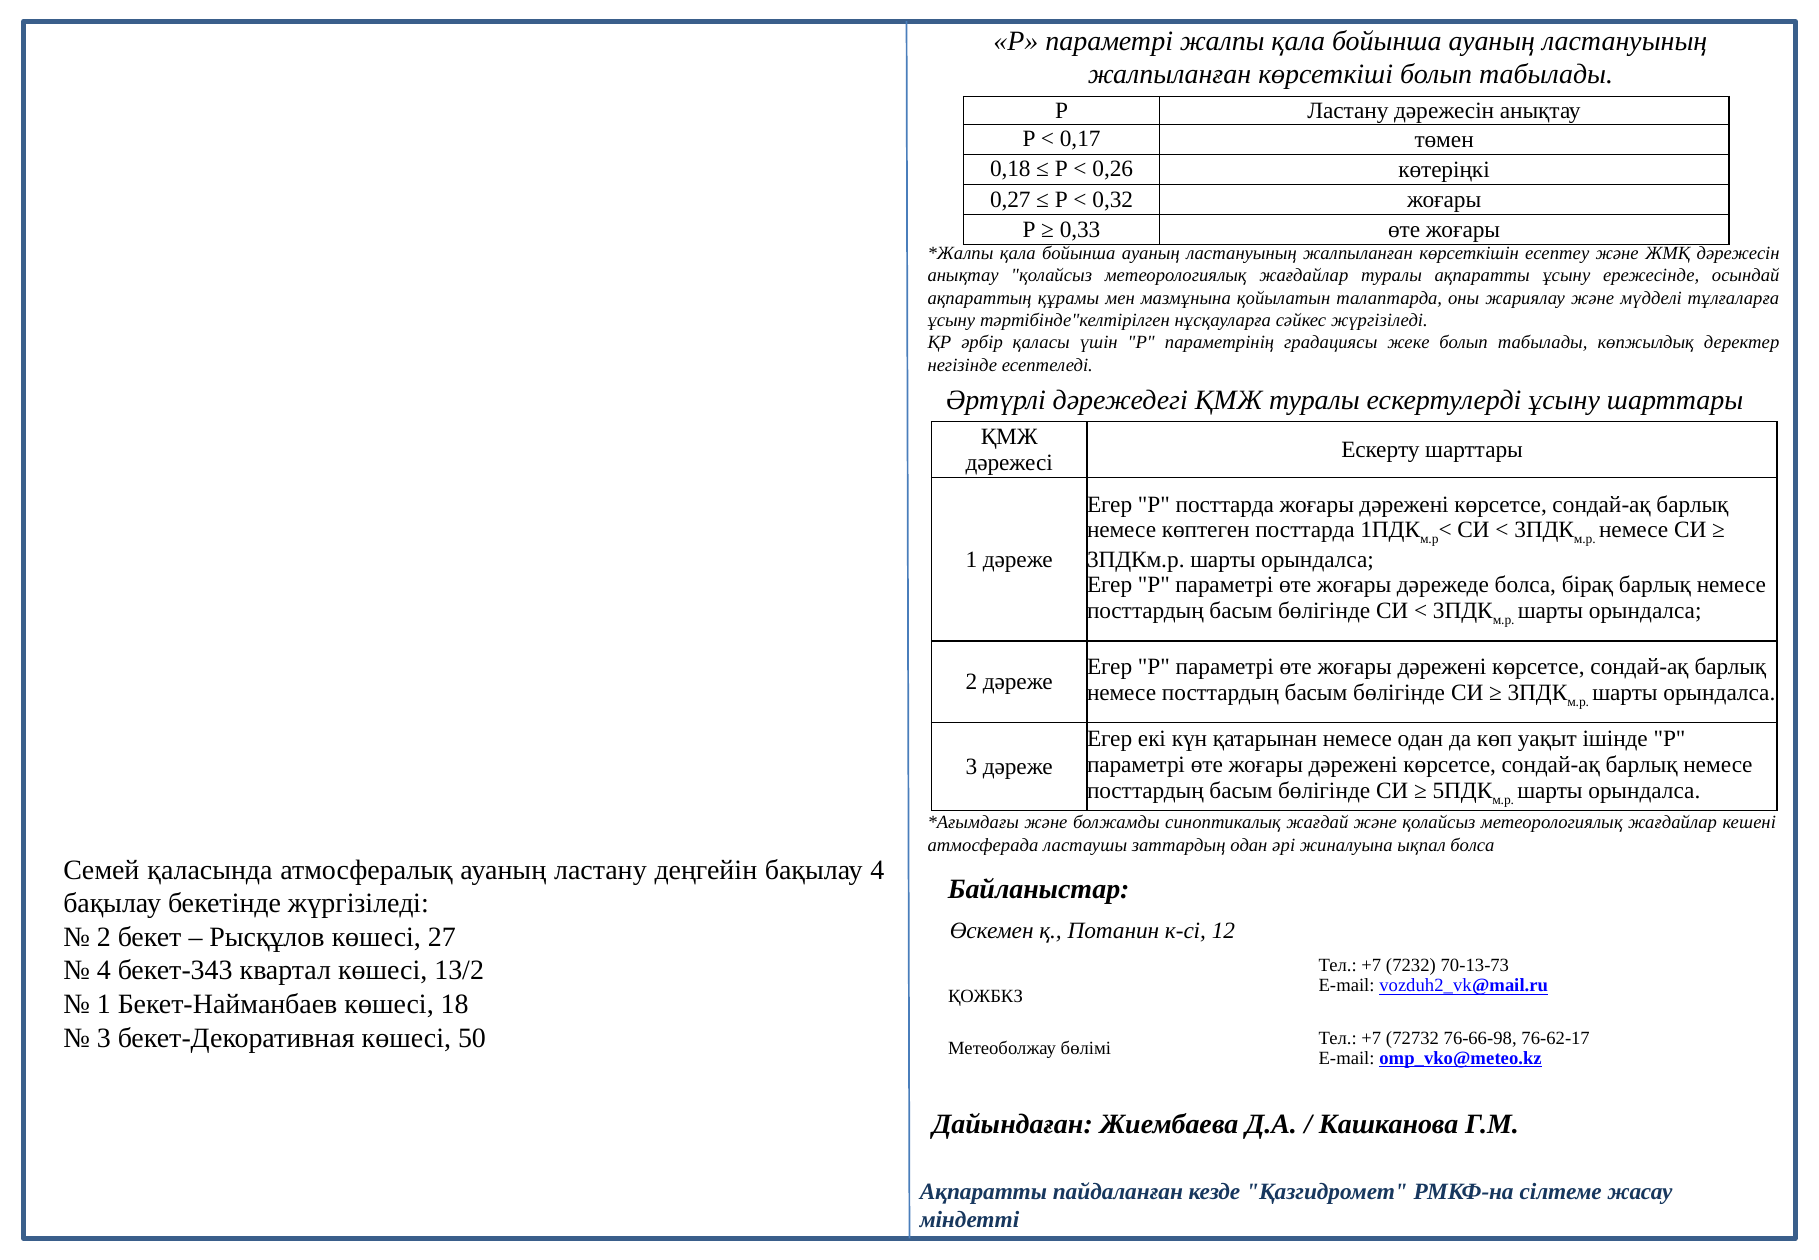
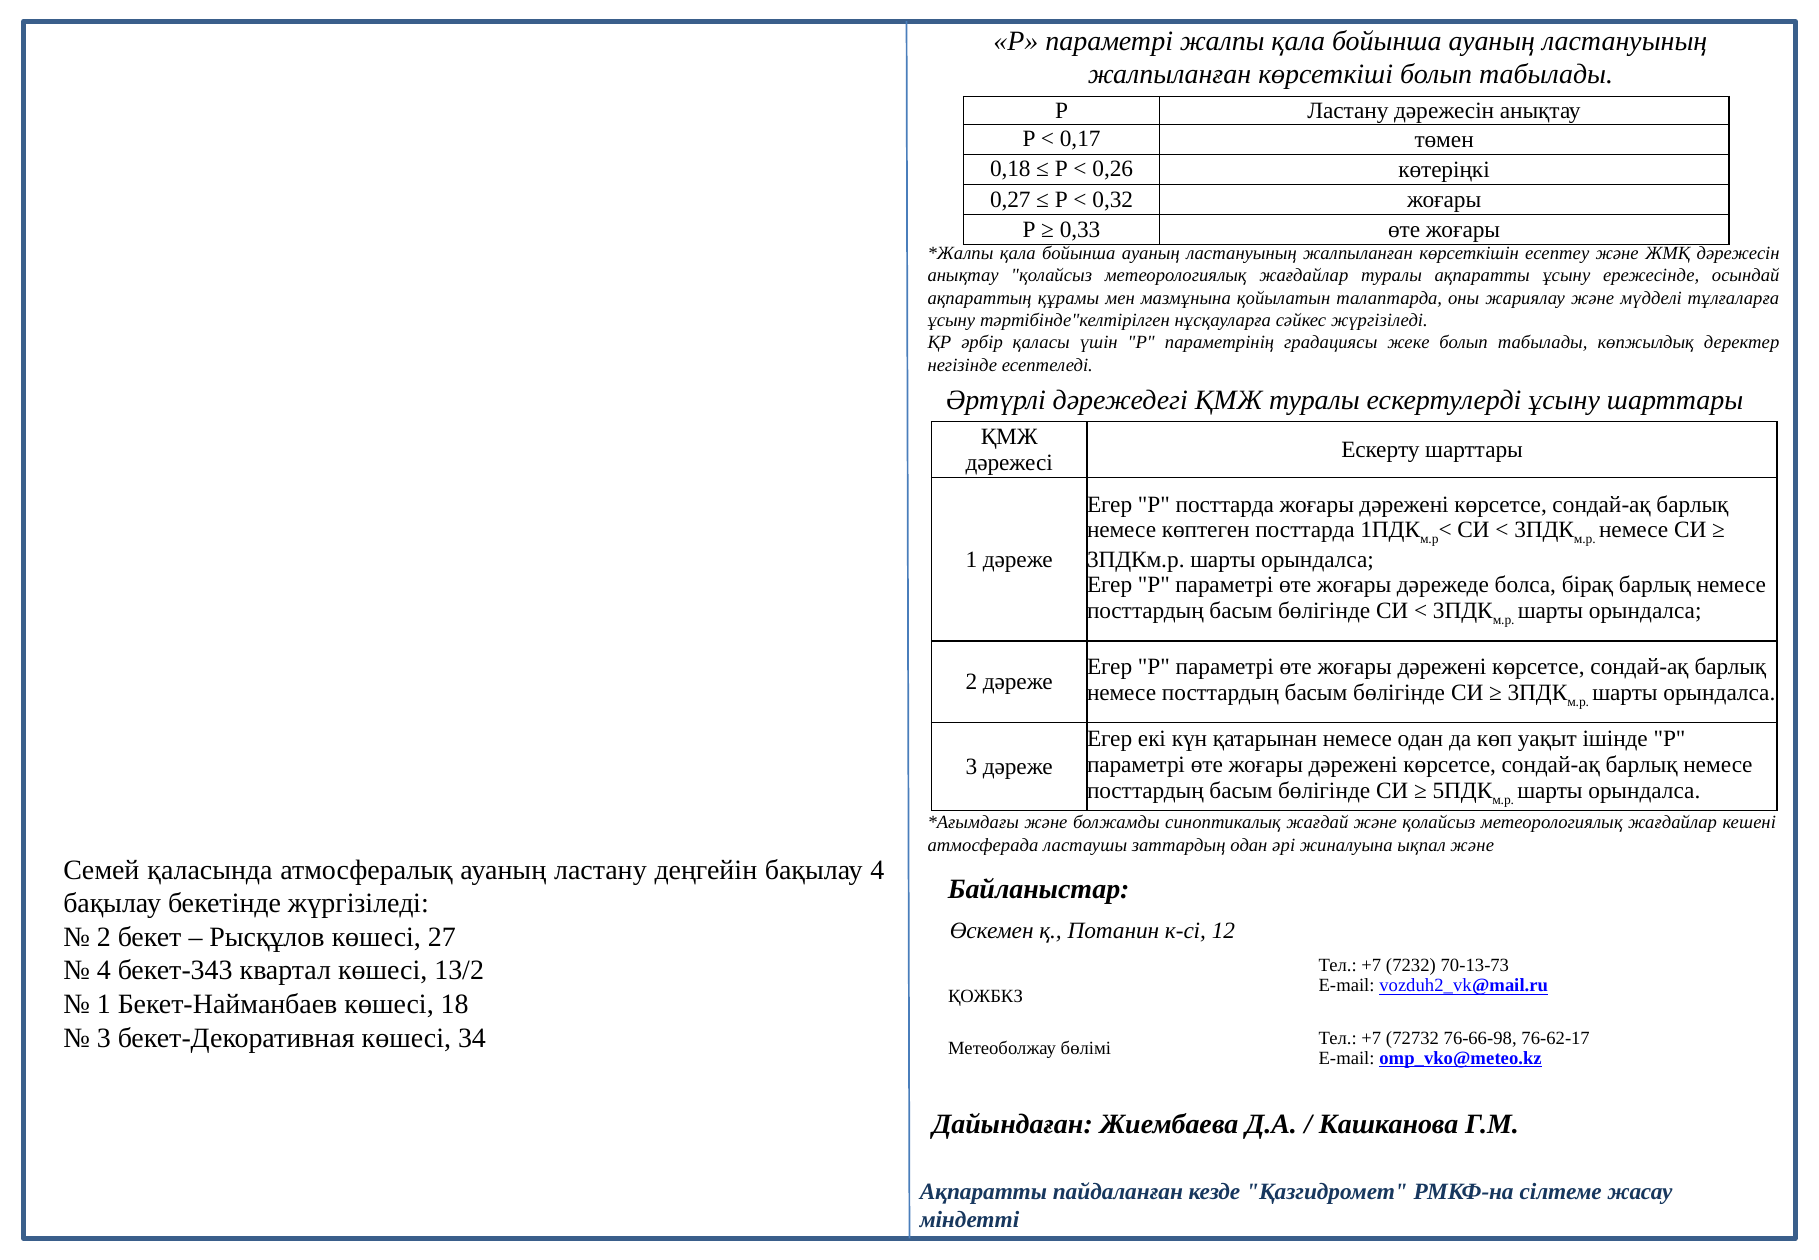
ықпал болса: болса -> және
50: 50 -> 34
